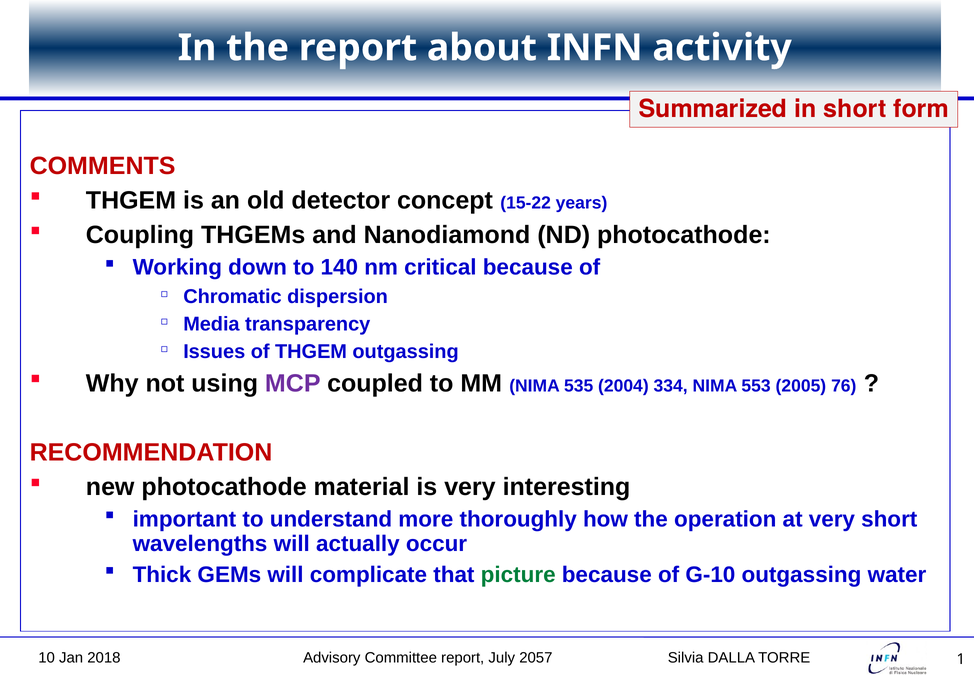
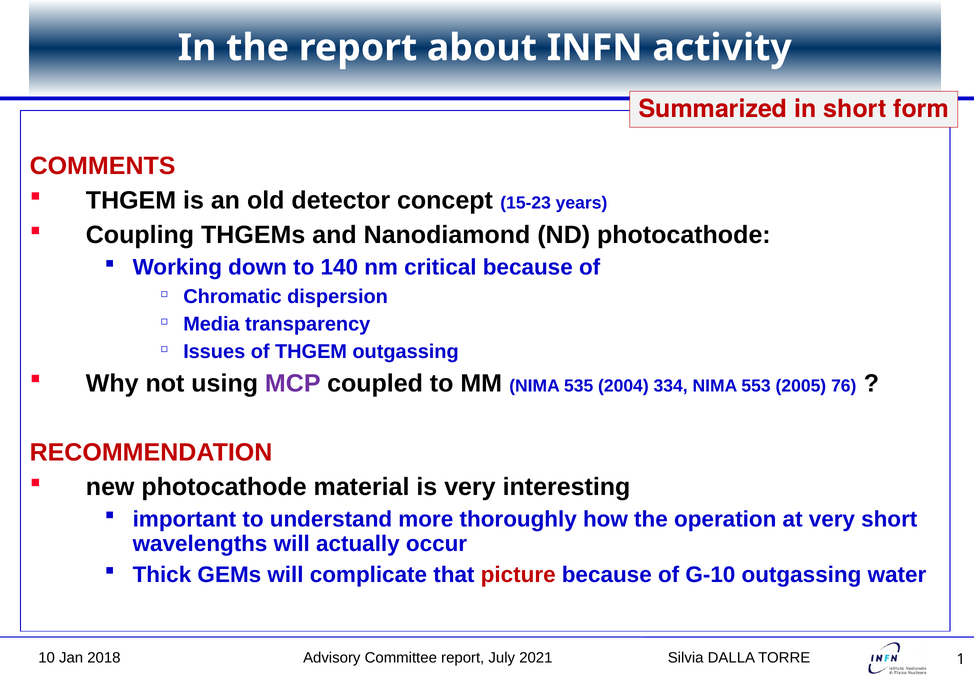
15-22: 15-22 -> 15-23
picture colour: green -> red
2057: 2057 -> 2021
